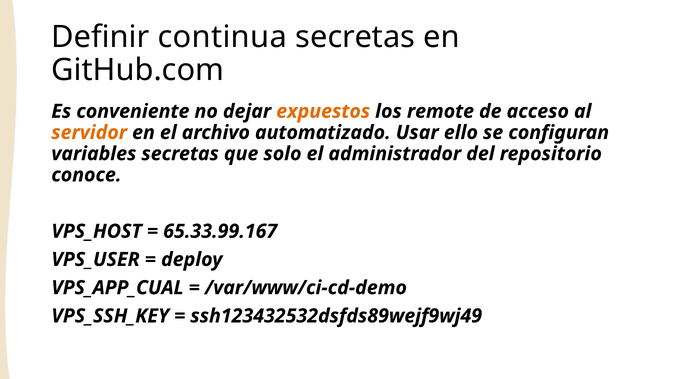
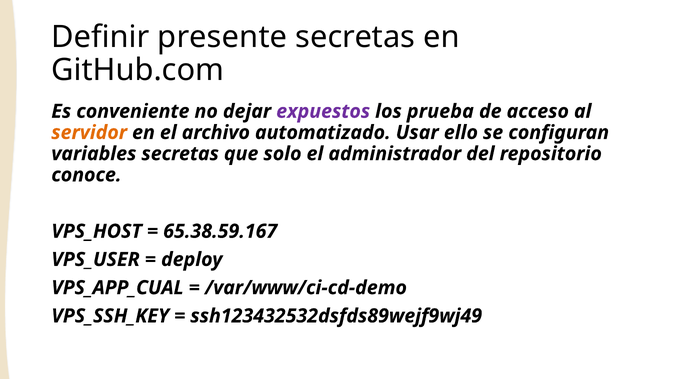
continua: continua -> presente
expuestos colour: orange -> purple
remote: remote -> prueba
65.33.99.167: 65.33.99.167 -> 65.38.59.167
